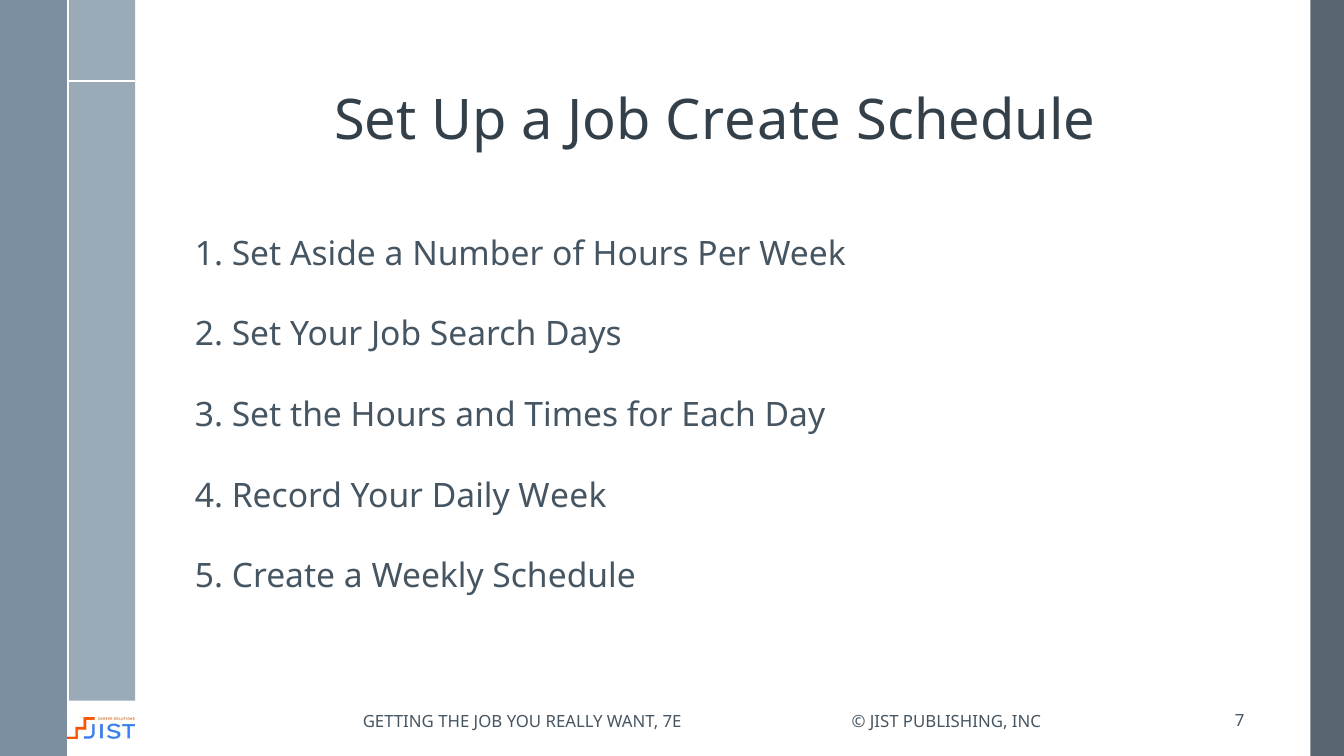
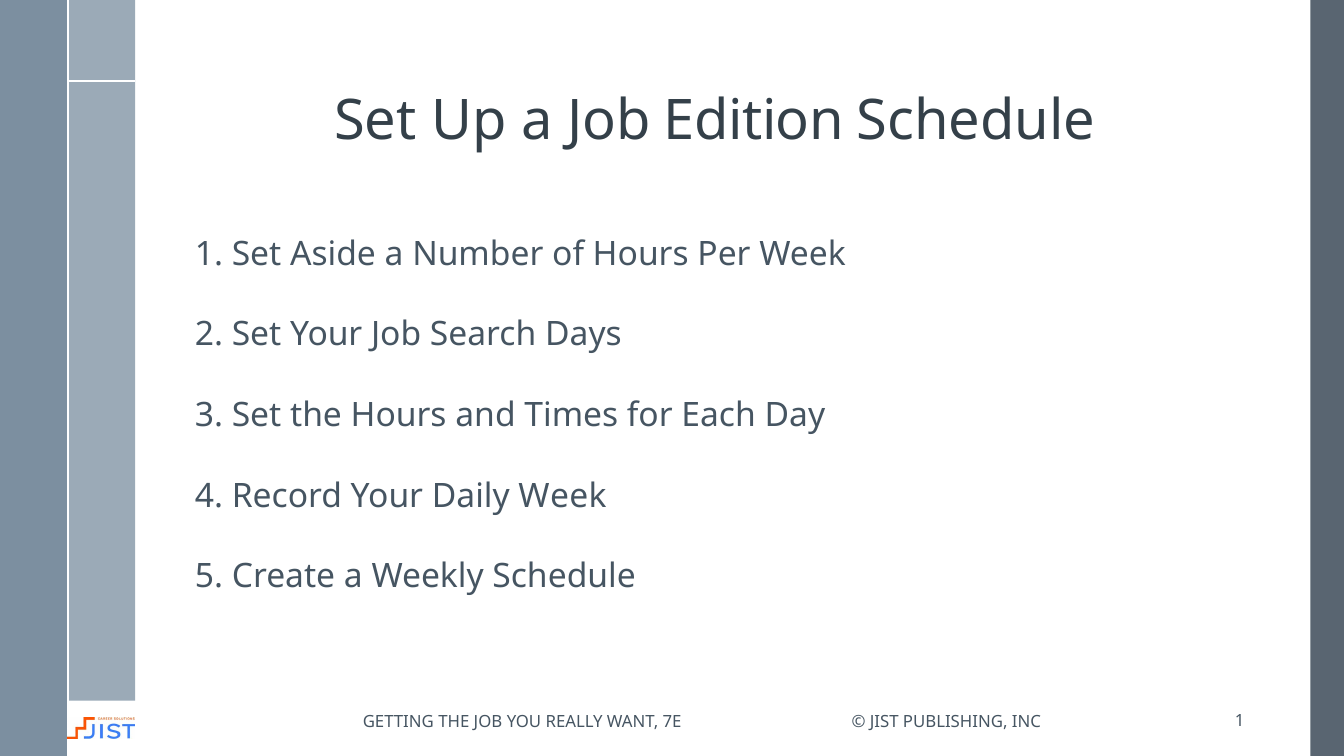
Job Create: Create -> Edition
INC 7: 7 -> 1
